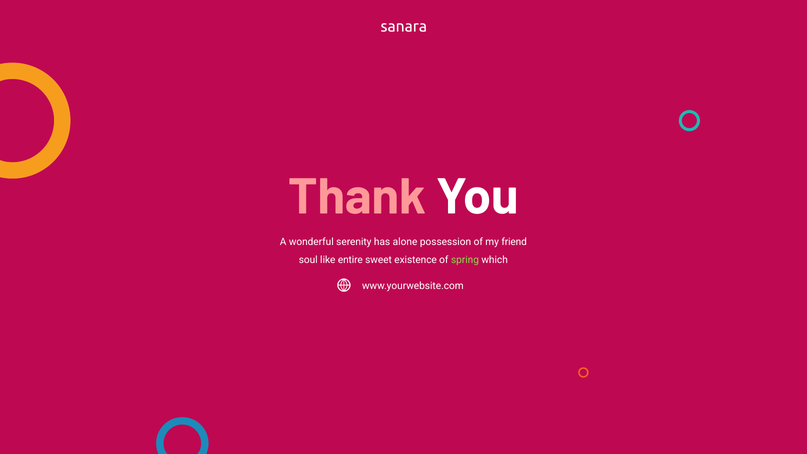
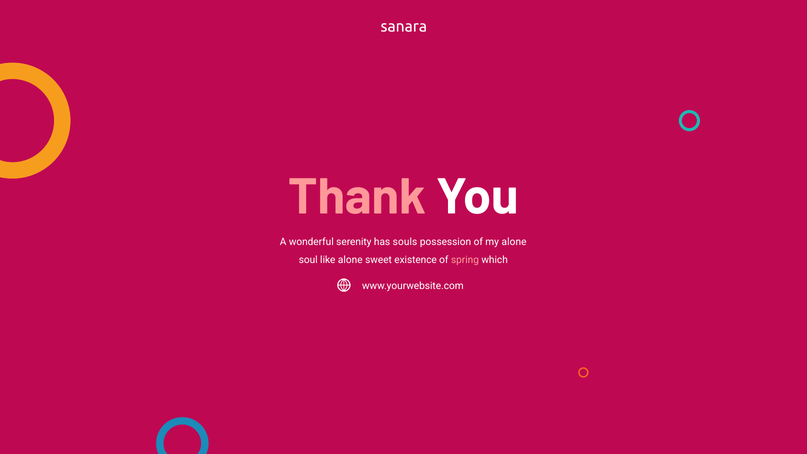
alone: alone -> souls
my friend: friend -> alone
like entire: entire -> alone
spring colour: light green -> pink
